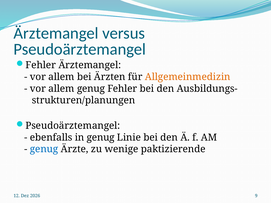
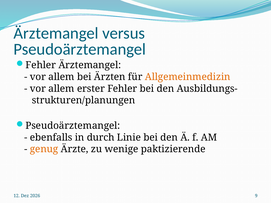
allem genug: genug -> erster
in genug: genug -> durch
genug at (44, 149) colour: blue -> orange
